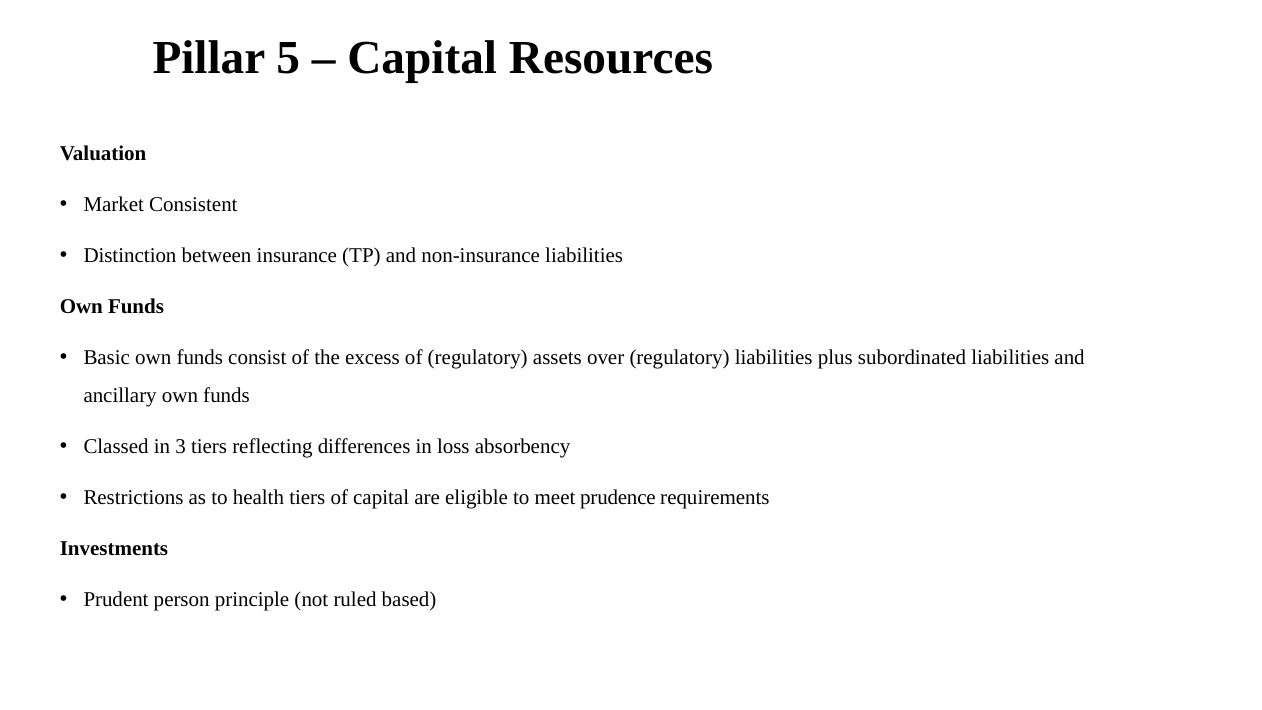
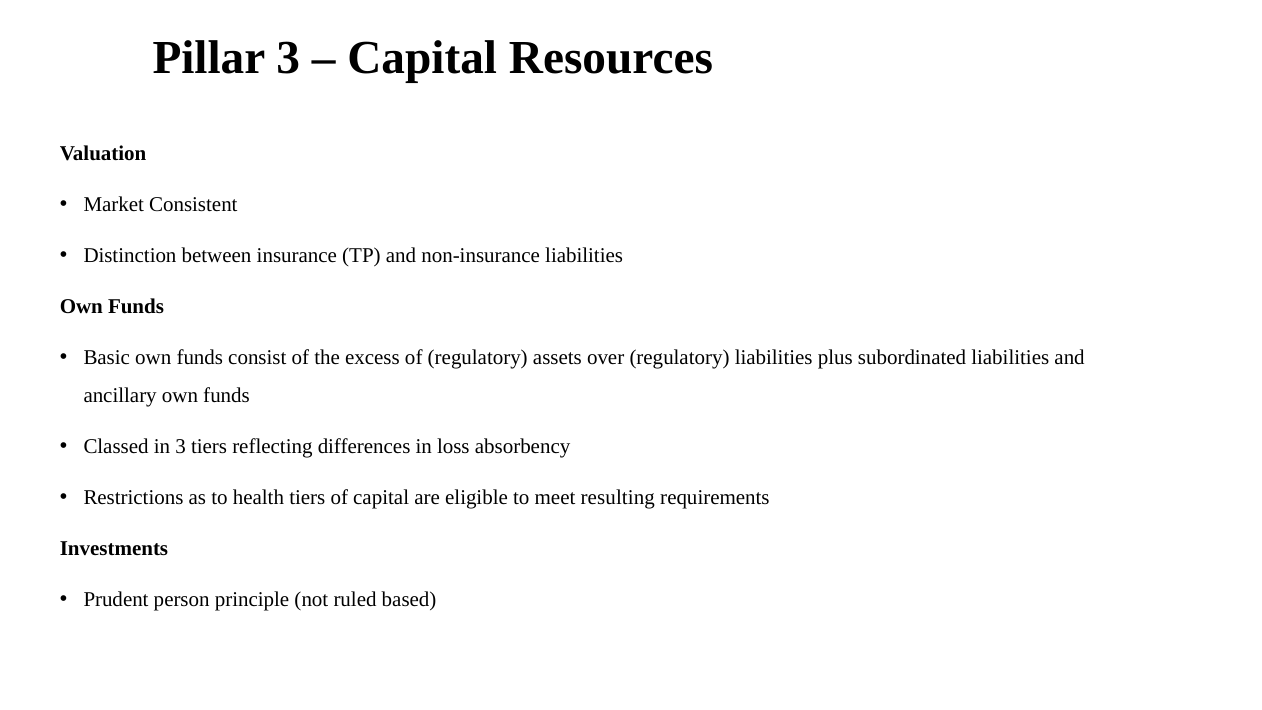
Pillar 5: 5 -> 3
prudence: prudence -> resulting
